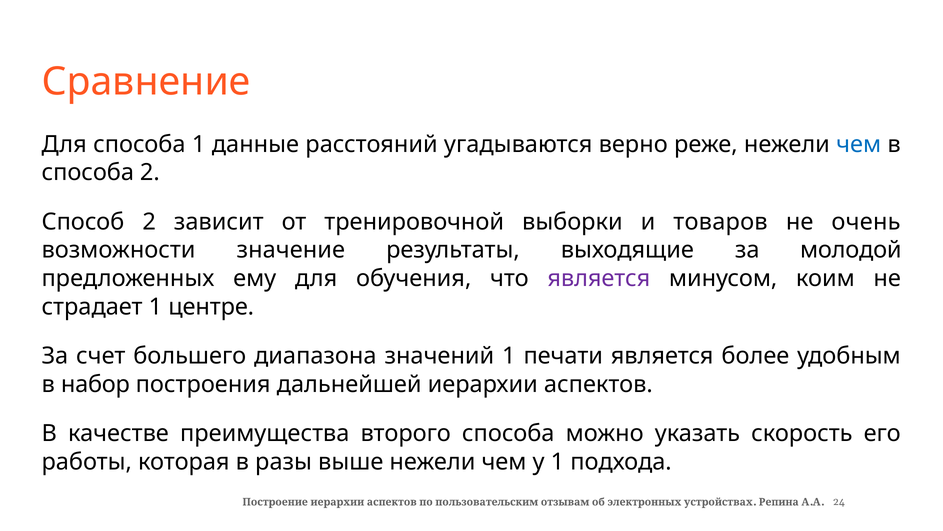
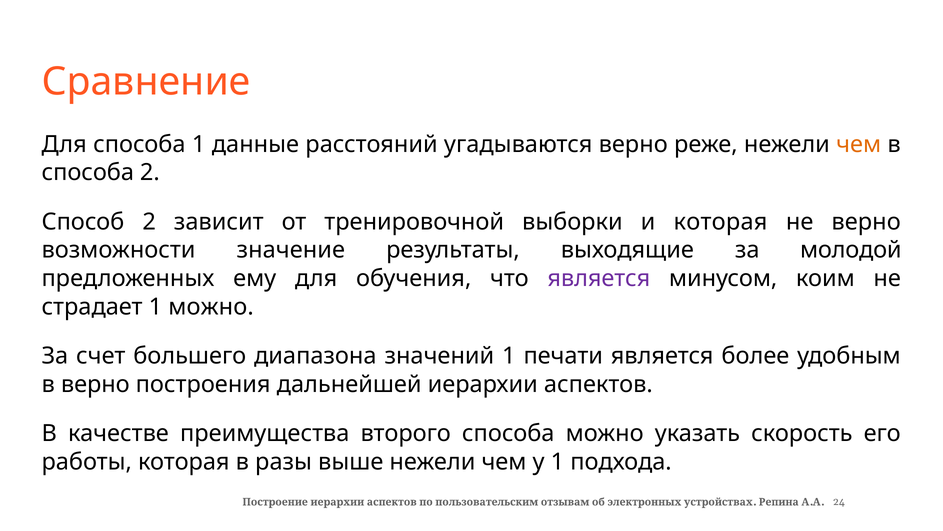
чем at (859, 144) colour: blue -> orange
и товаров: товаров -> которая
не очень: очень -> верно
1 центре: центре -> можно
в набор: набор -> верно
